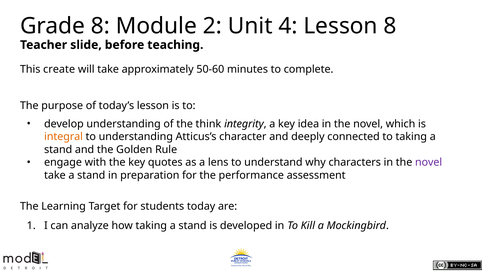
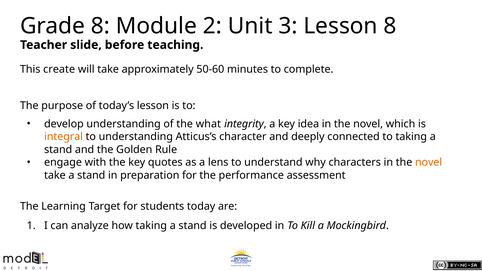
4: 4 -> 3
think: think -> what
novel at (429, 162) colour: purple -> orange
